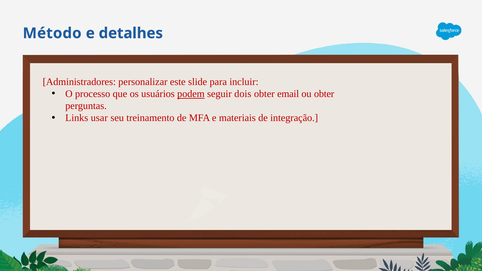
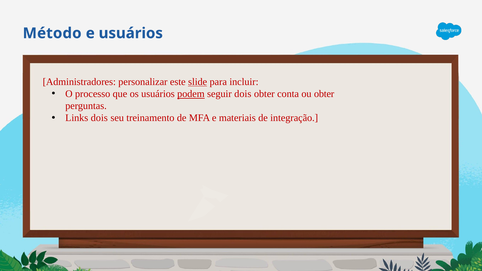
e detalhes: detalhes -> usuários
slide underline: none -> present
email: email -> conta
Links usar: usar -> dois
